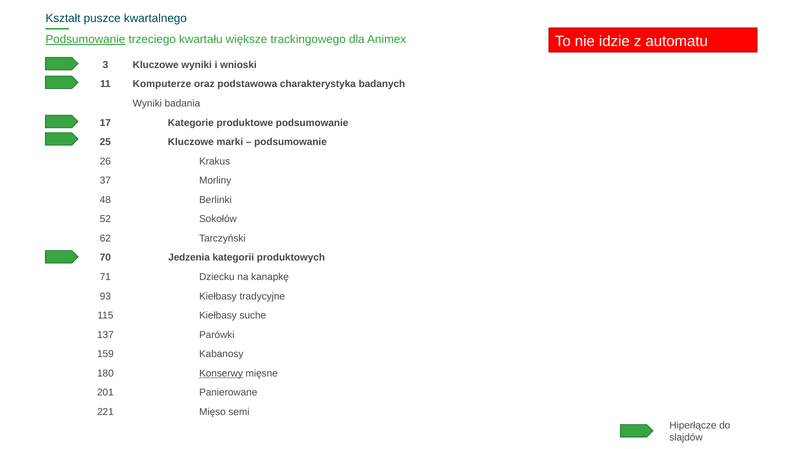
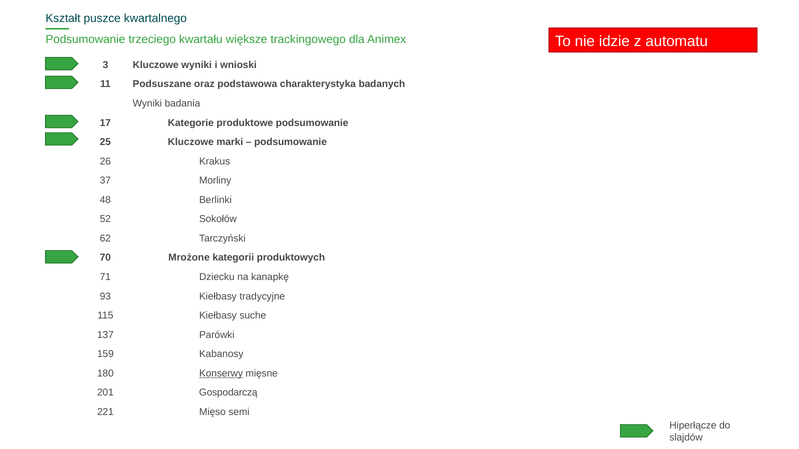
Podsumowanie at (85, 40) underline: present -> none
Komputerze: Komputerze -> Podsuszane
Jedzenia: Jedzenia -> Mrożone
Panierowane: Panierowane -> Gospodarczą
